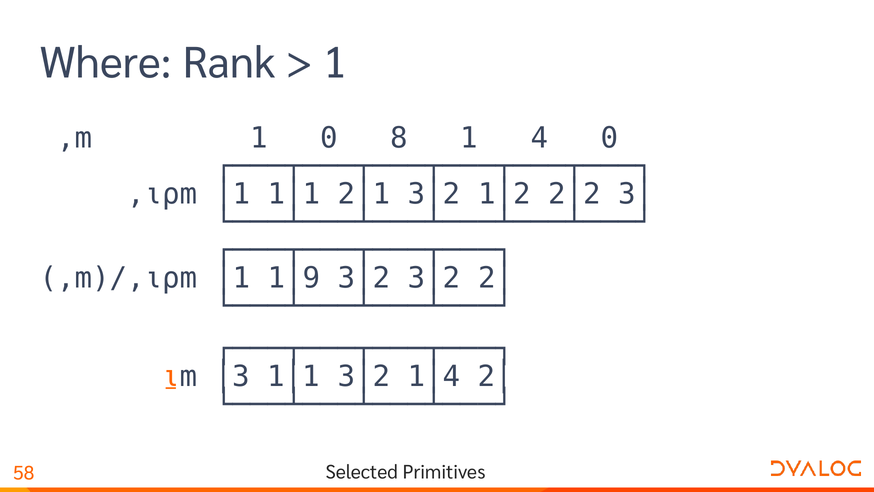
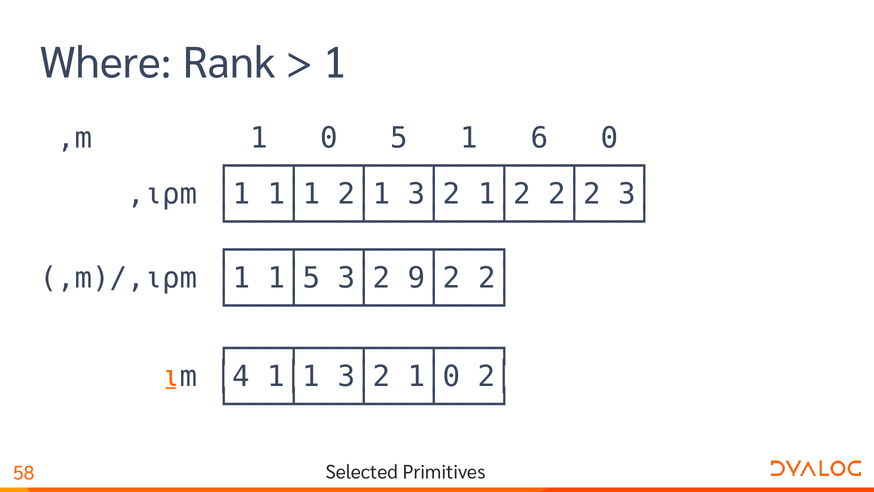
8: 8 -> 5
4: 4 -> 6
1│9: 1│9 -> 1│5
3│2 3│2: 3│2 -> 9│2
│3: │3 -> │4
1│4: 1│4 -> 1│0
